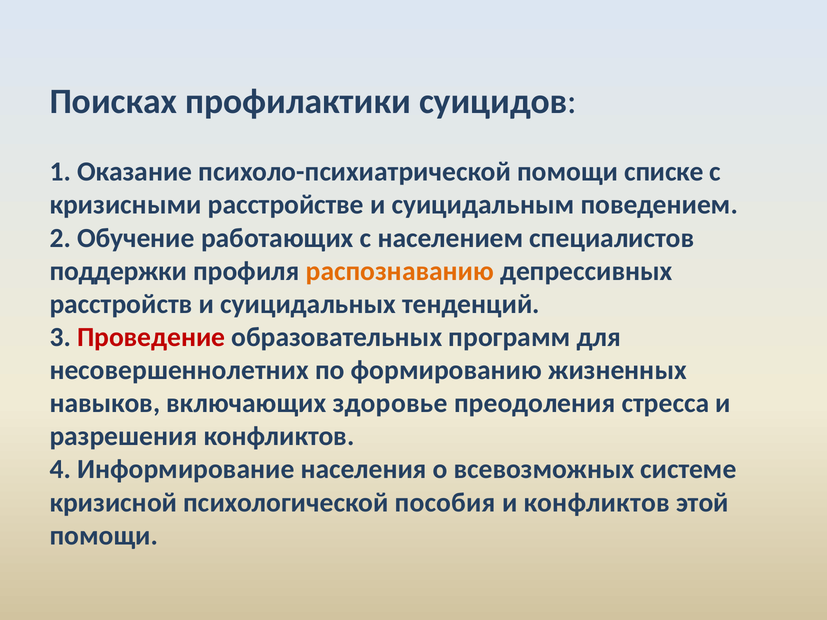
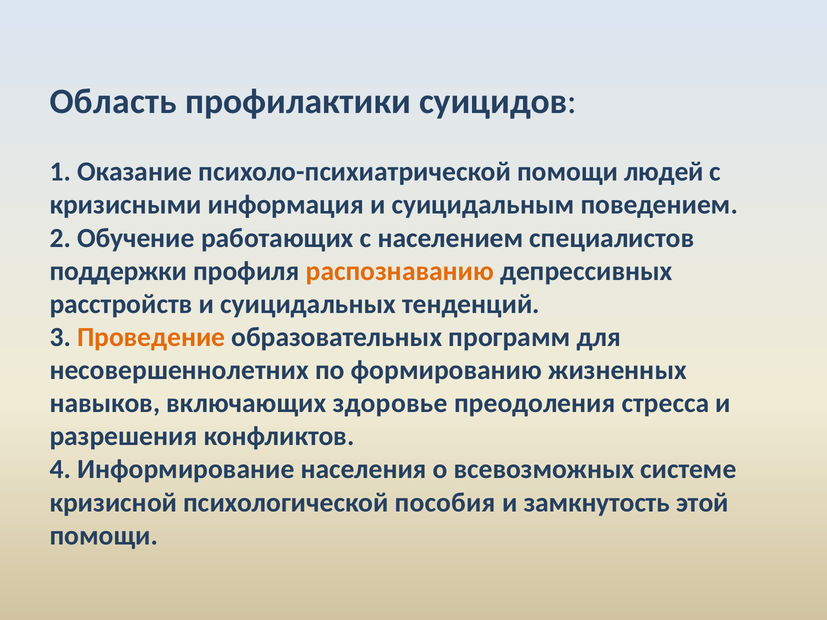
Поисках: Поисках -> Область
списке: списке -> людей
расстройстве: расстройстве -> информация
Проведение colour: red -> orange
и конфликтов: конфликтов -> замкнутость
